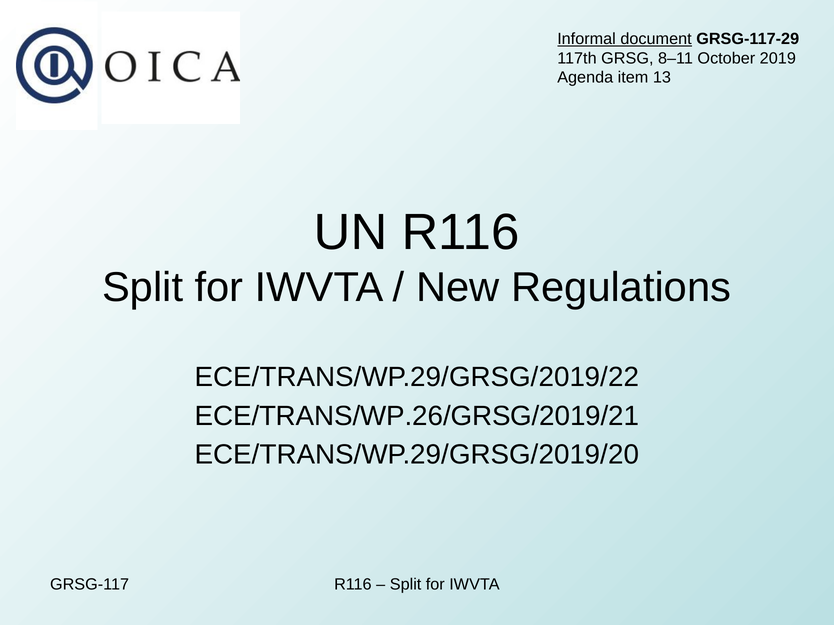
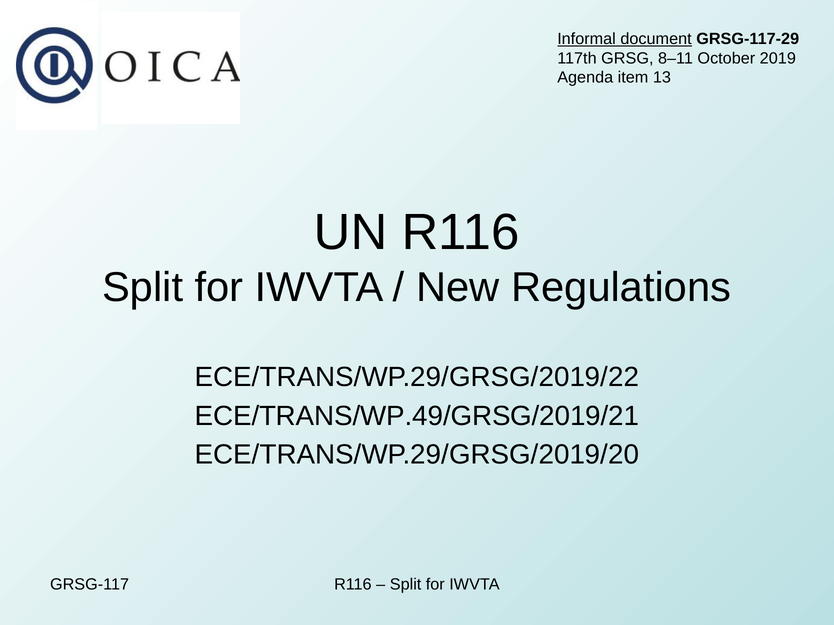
ECE/TRANS/WP.26/GRSG/2019/21: ECE/TRANS/WP.26/GRSG/2019/21 -> ECE/TRANS/WP.49/GRSG/2019/21
